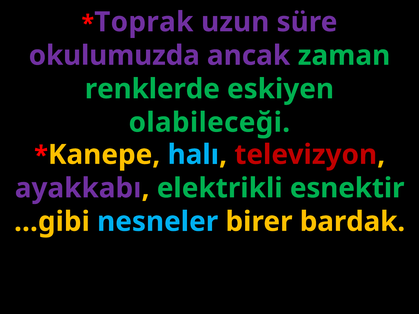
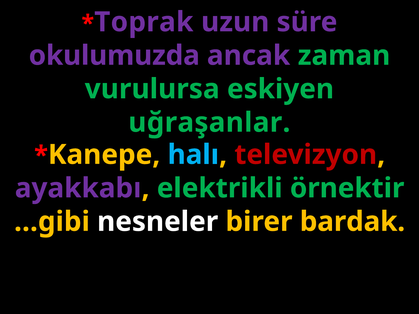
renklerde: renklerde -> vurulursa
olabileceği: olabileceği -> uğraşanlar
esnektir: esnektir -> örnektir
nesneler colour: light blue -> white
